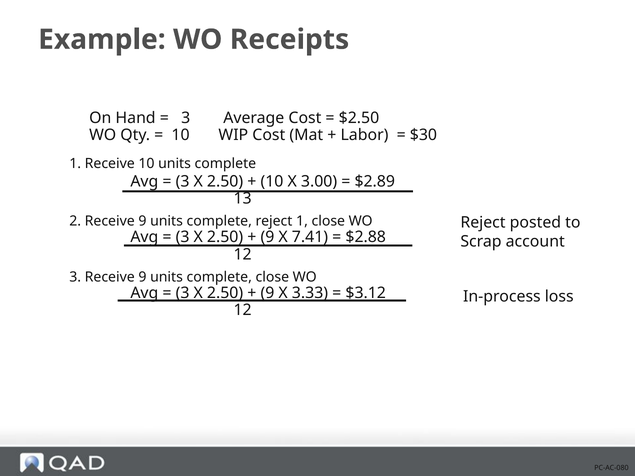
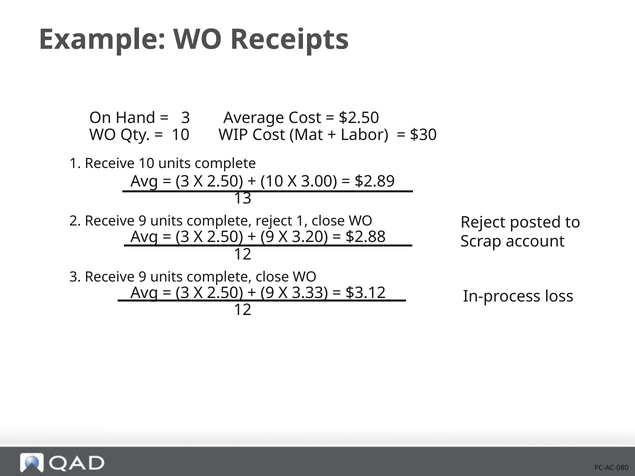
7.41: 7.41 -> 3.20
